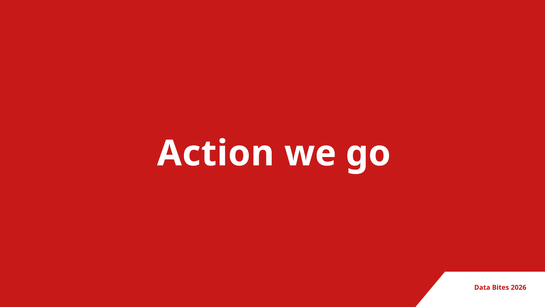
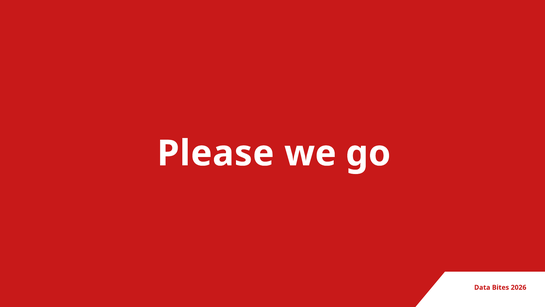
Action: Action -> Please
